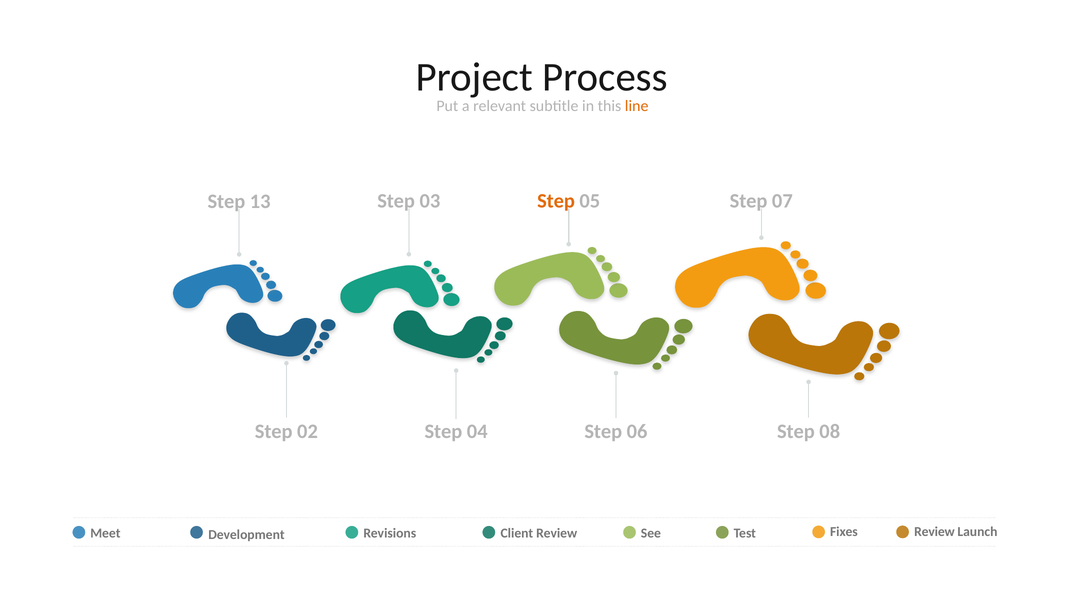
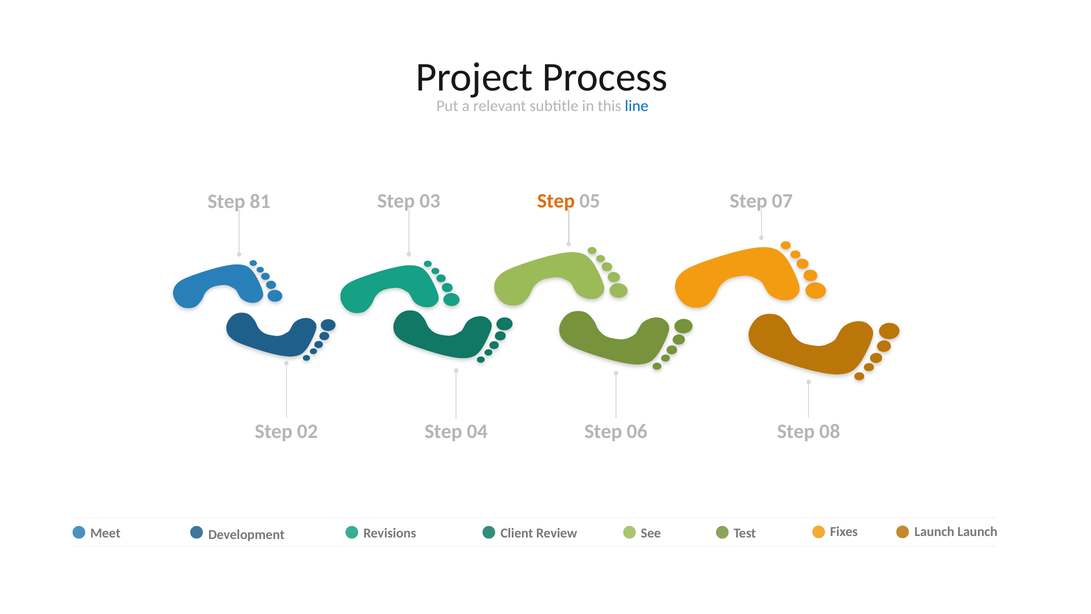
line colour: orange -> blue
13: 13 -> 81
See Review: Review -> Launch
